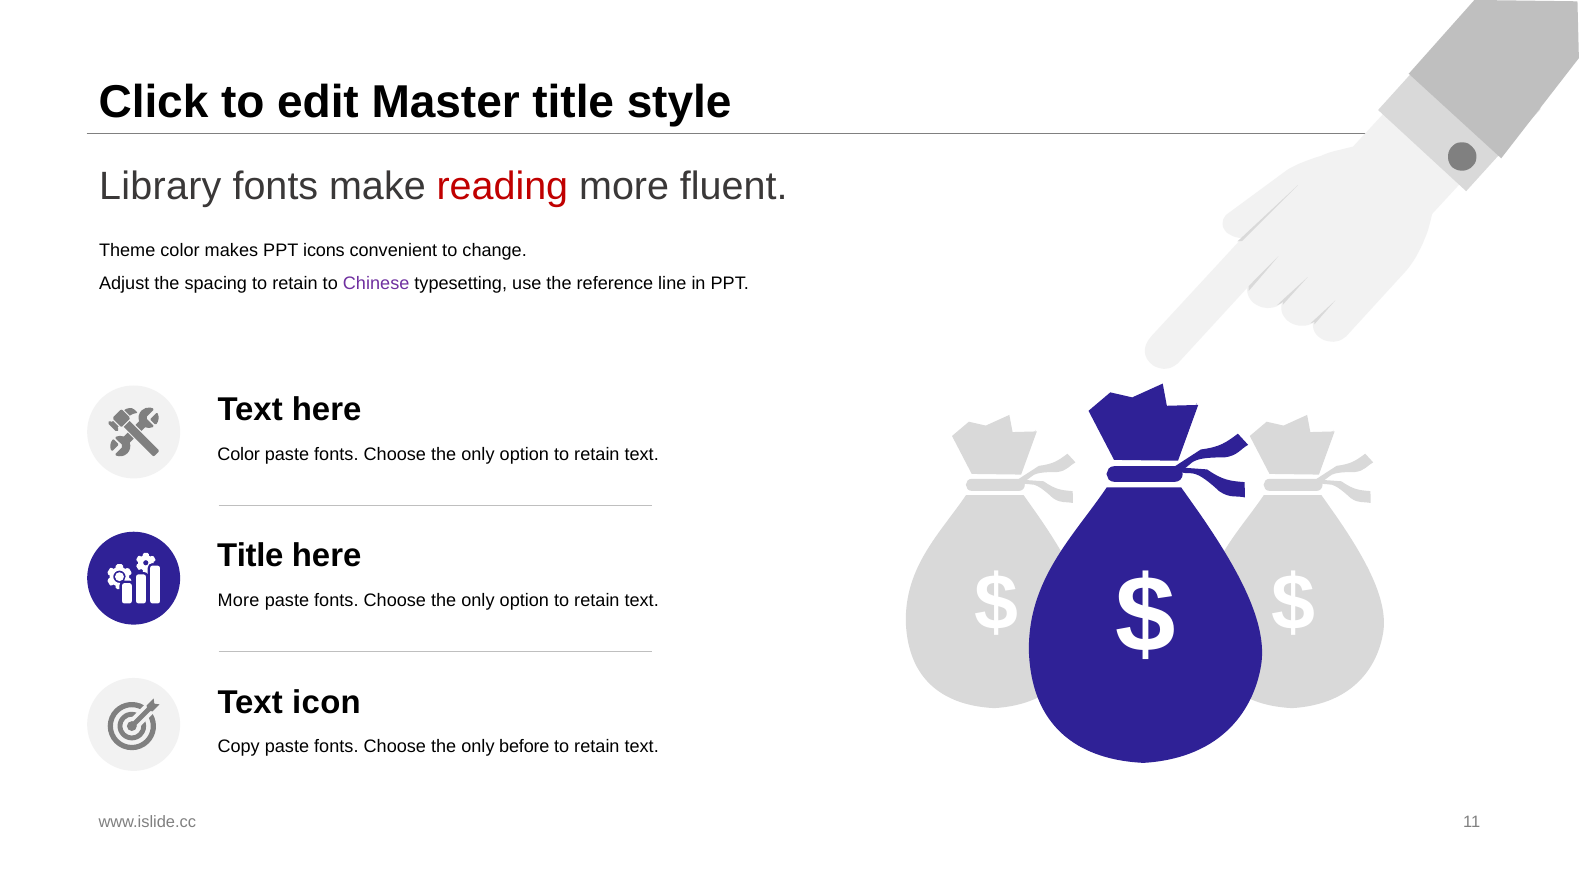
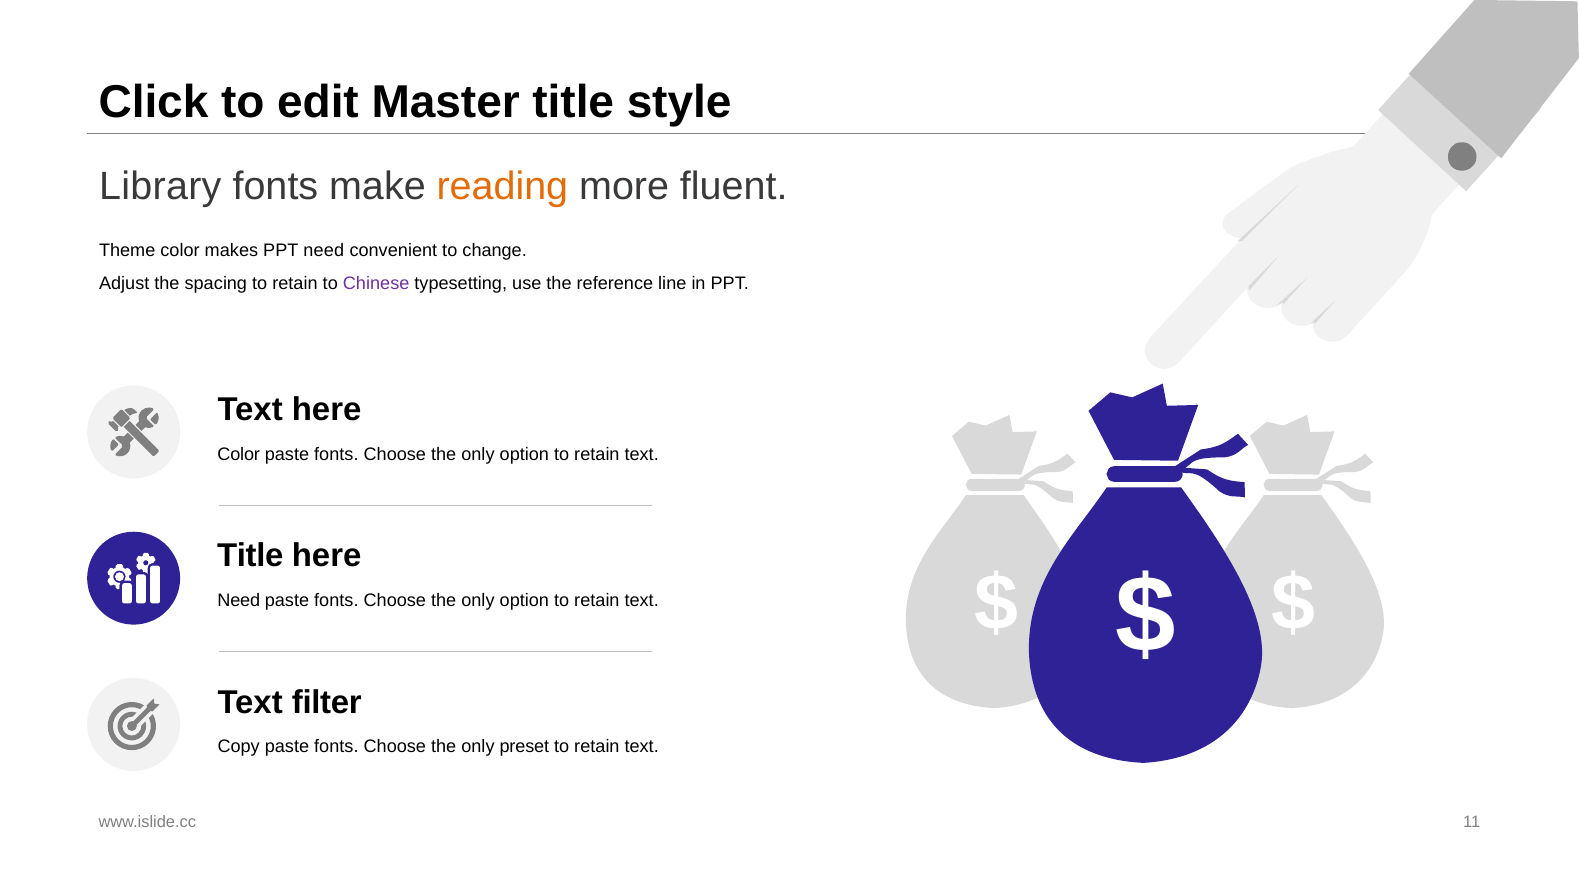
reading colour: red -> orange
PPT icons: icons -> need
More at (239, 601): More -> Need
icon: icon -> filter
before: before -> preset
